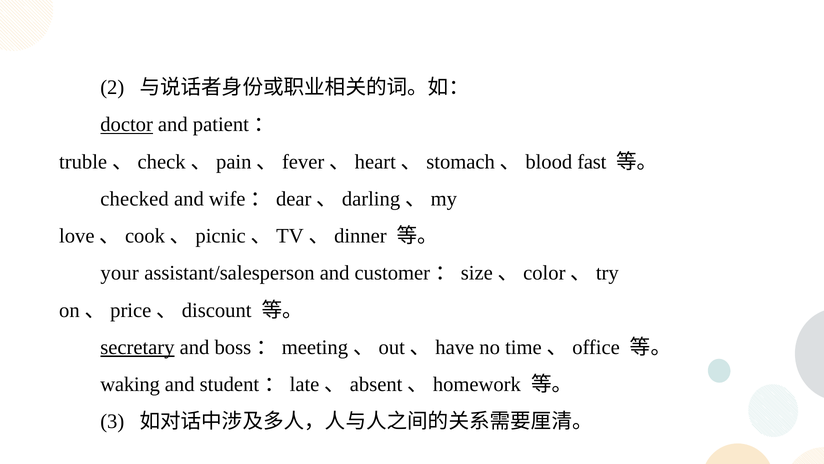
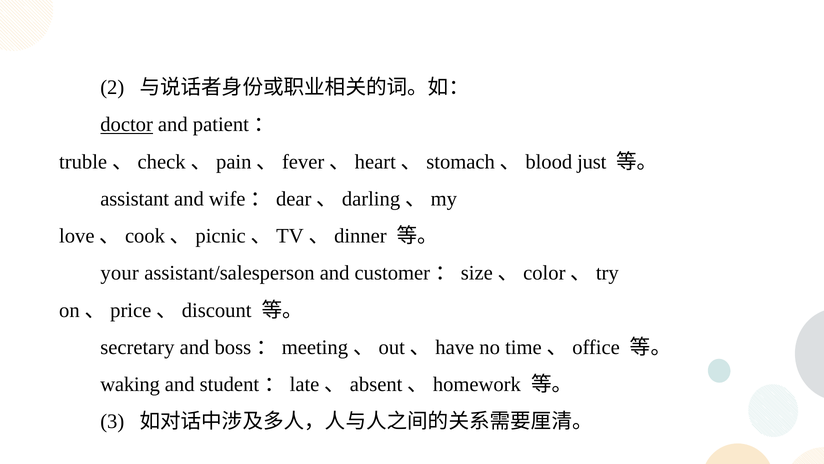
fast: fast -> just
checked: checked -> assistant
secretary underline: present -> none
